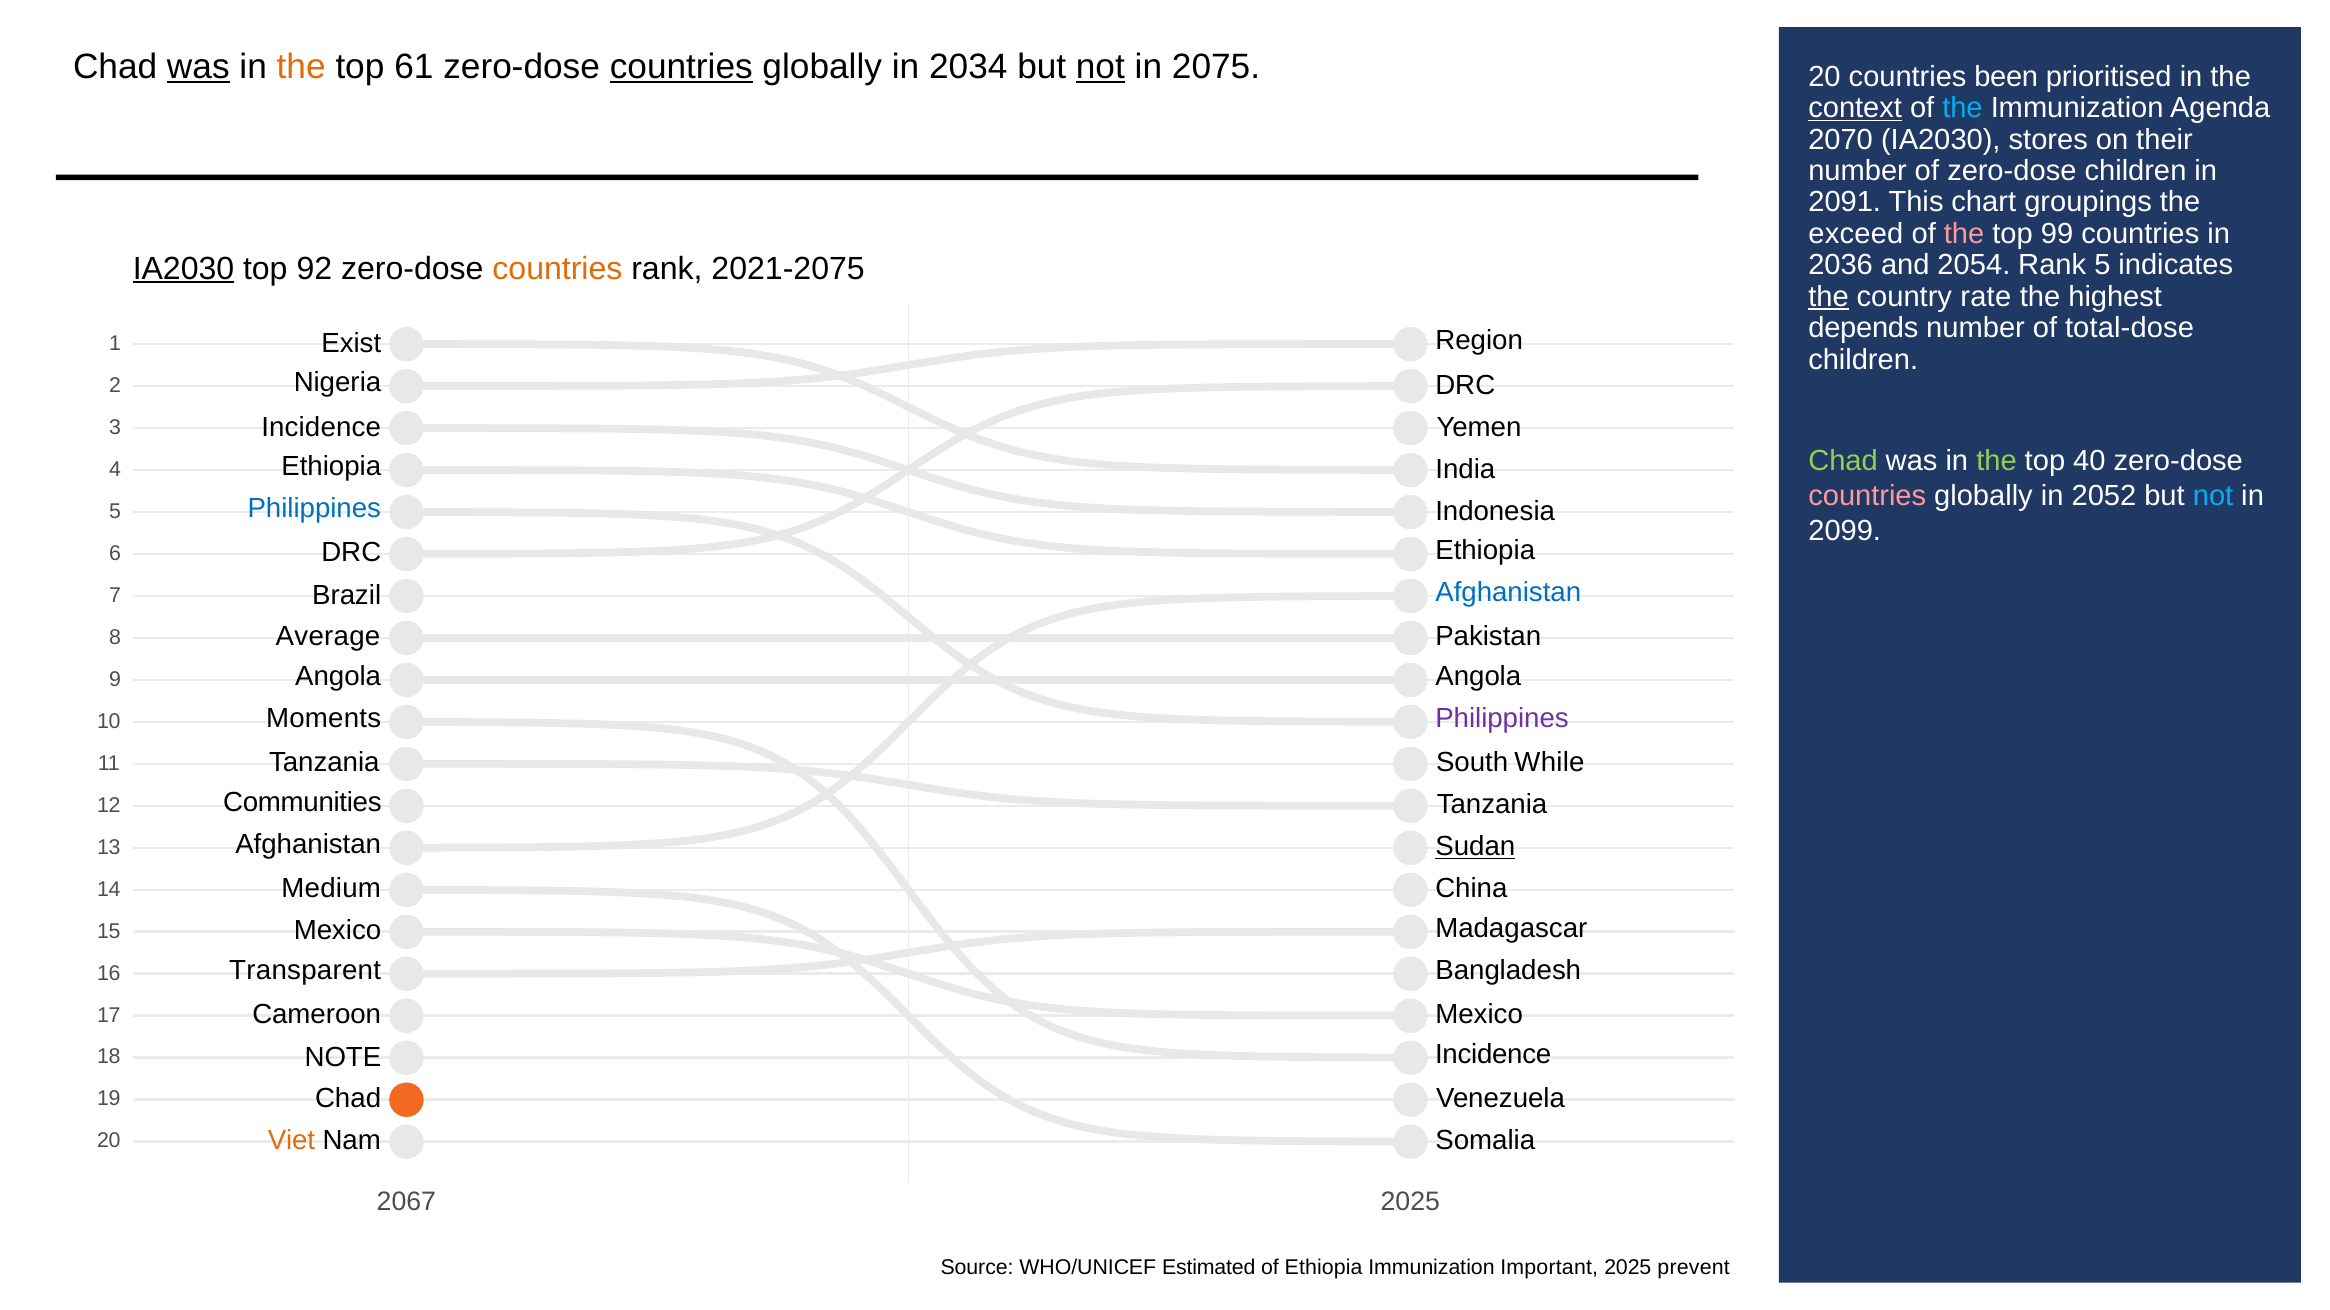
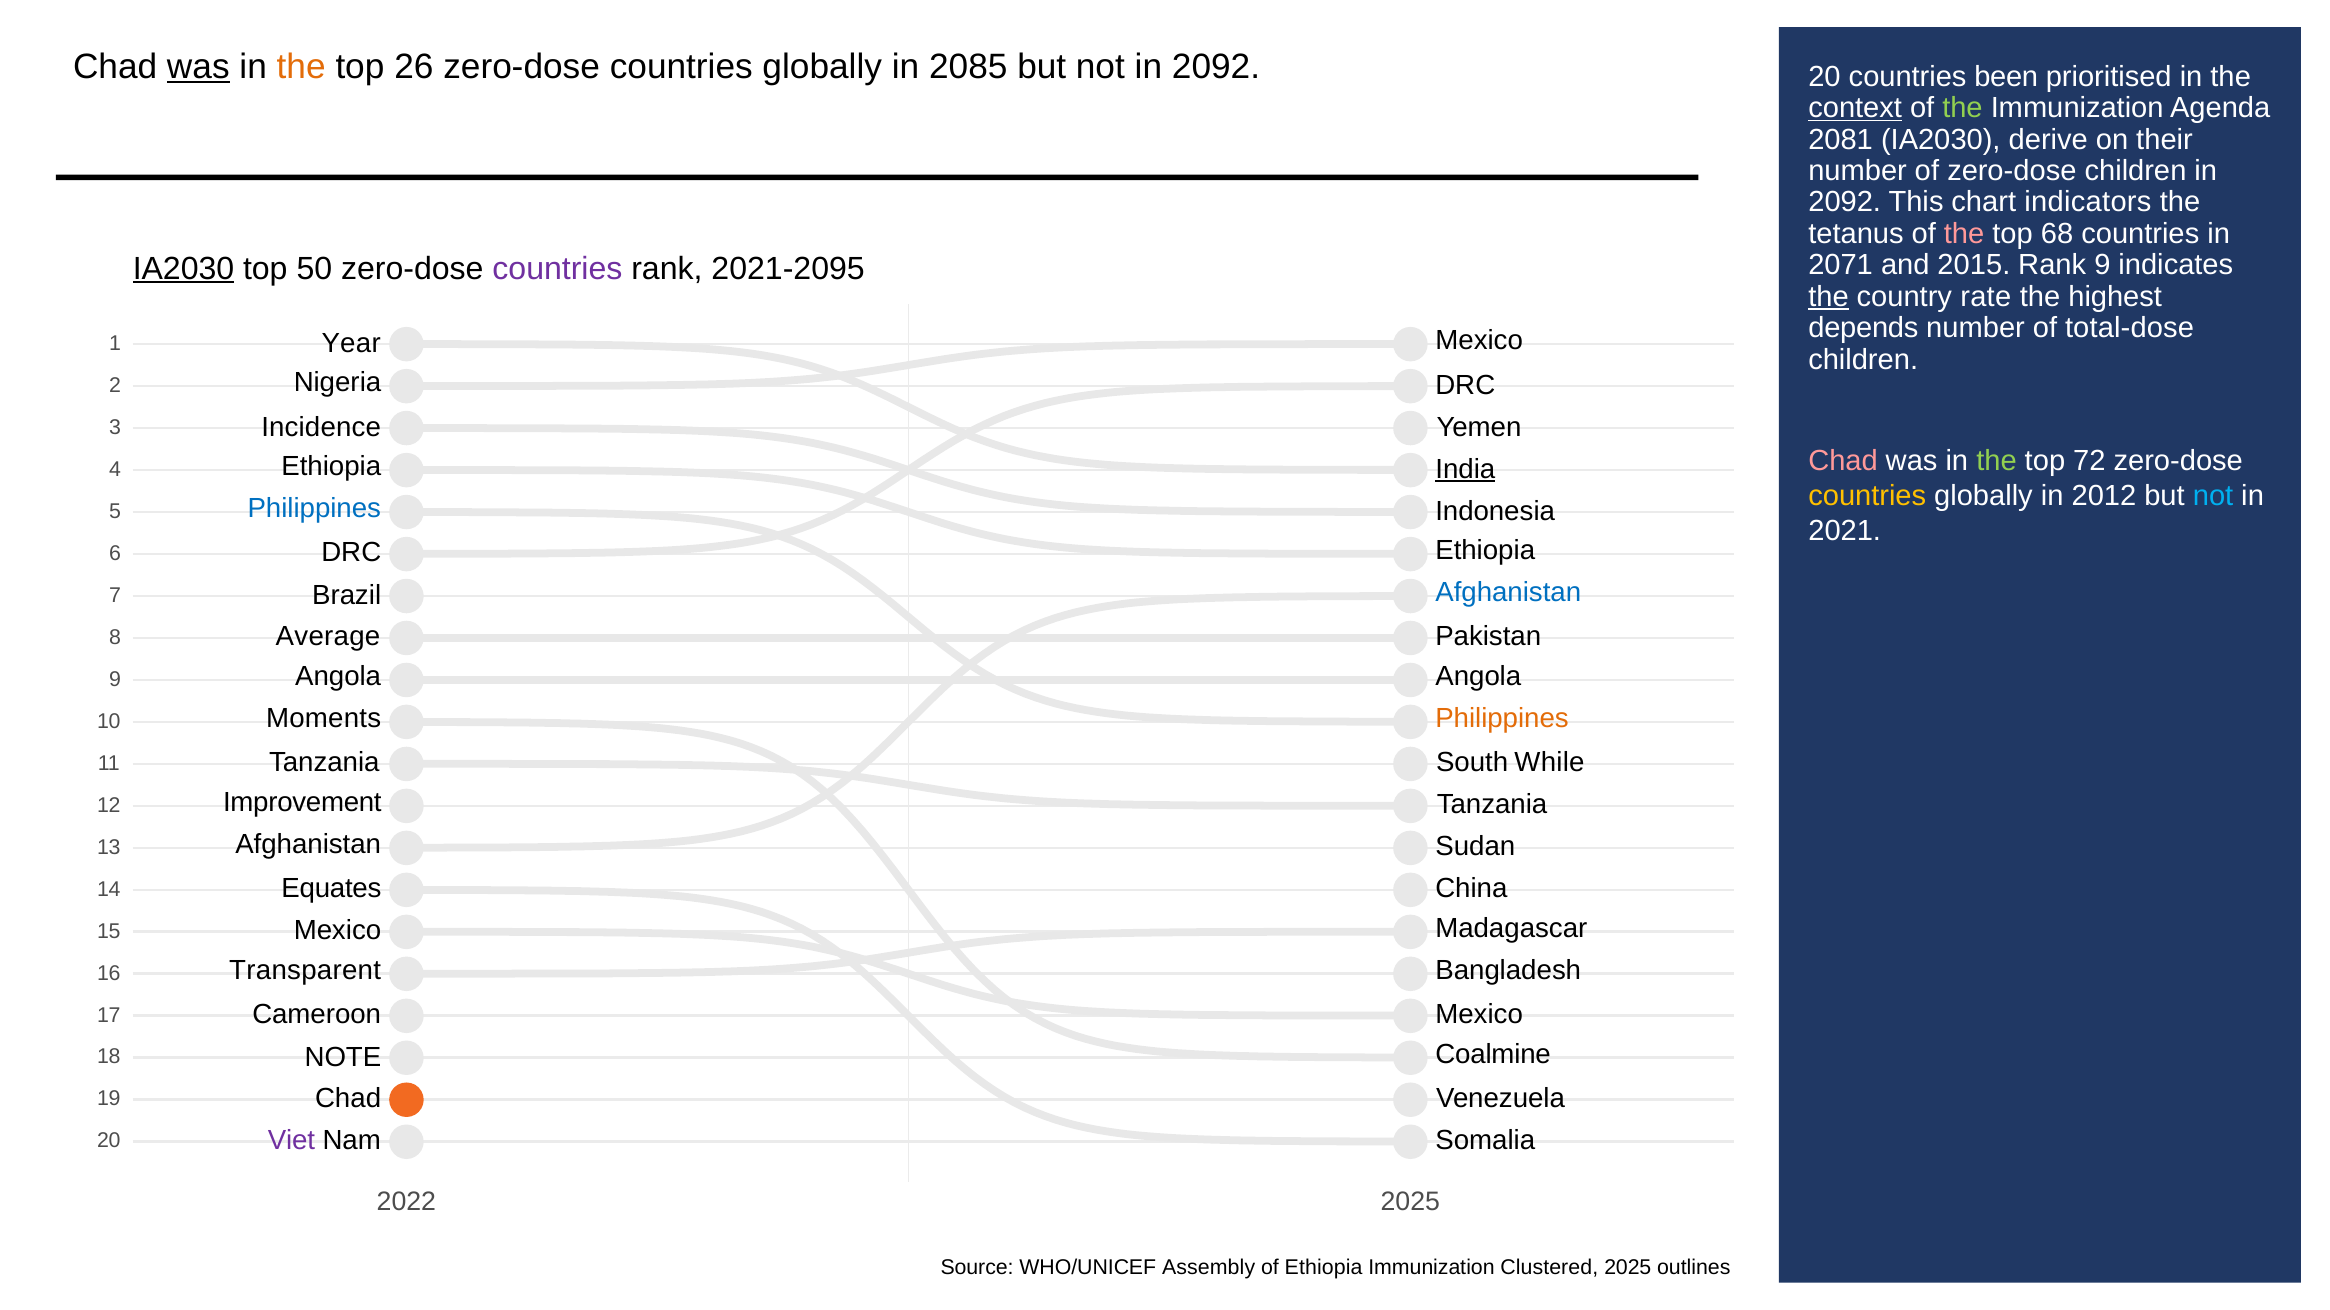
61: 61 -> 26
countries at (681, 67) underline: present -> none
2034: 2034 -> 2085
not at (1100, 67) underline: present -> none
2075 at (1216, 67): 2075 -> 2092
the at (1962, 108) colour: light blue -> light green
2070: 2070 -> 2081
stores: stores -> derive
2091 at (1845, 202): 2091 -> 2092
groupings: groupings -> indicators
exceed: exceed -> tetanus
99: 99 -> 68
2036: 2036 -> 2071
2054: 2054 -> 2015
Rank 5: 5 -> 9
92: 92 -> 50
countries at (557, 269) colour: orange -> purple
2021-2075: 2021-2075 -> 2021-2095
Region at (1479, 340): Region -> Mexico
Exist: Exist -> Year
Chad at (1843, 461) colour: light green -> pink
40: 40 -> 72
India underline: none -> present
countries at (1867, 496) colour: pink -> yellow
2052: 2052 -> 2012
2099: 2099 -> 2021
Philippines at (1502, 719) colour: purple -> orange
Communities: Communities -> Improvement
Sudan underline: present -> none
Medium: Medium -> Equates
Incidence at (1493, 1054): Incidence -> Coalmine
Viet colour: orange -> purple
2067: 2067 -> 2022
Estimated: Estimated -> Assembly
Important: Important -> Clustered
prevent: prevent -> outlines
